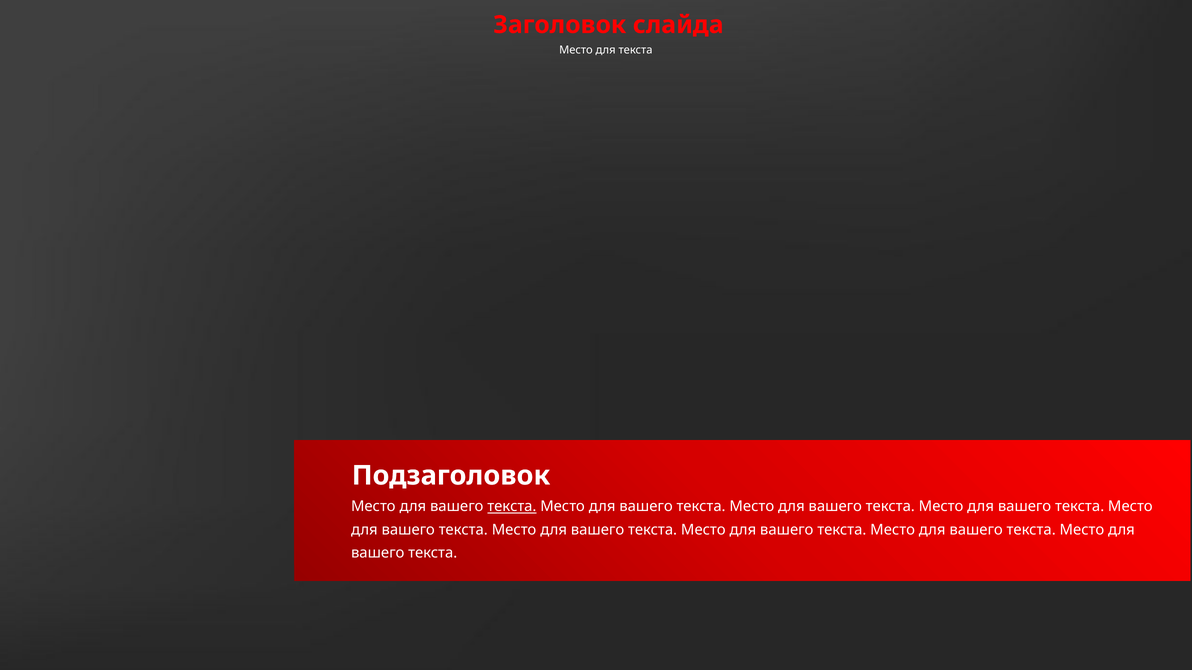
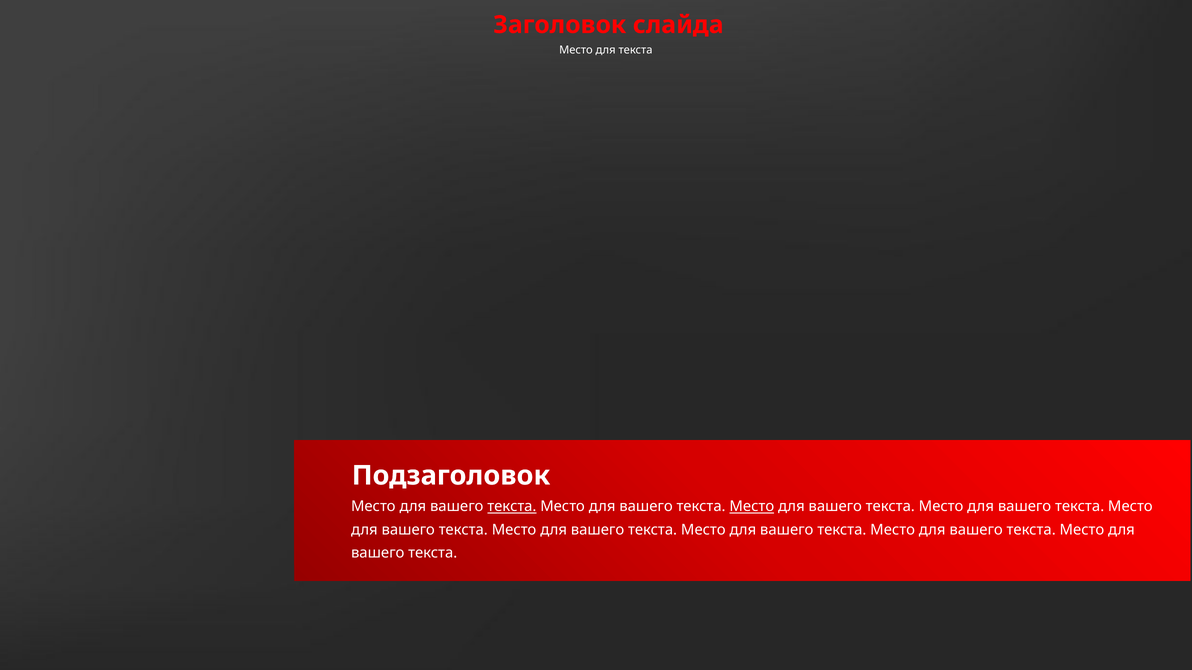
Место at (752, 507) underline: none -> present
